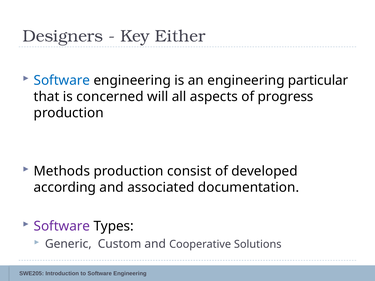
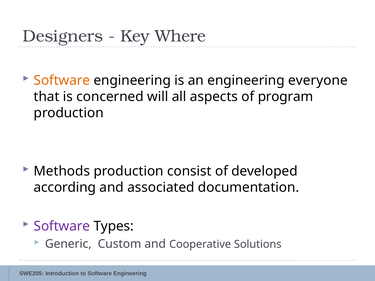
Either: Either -> Where
Software at (62, 80) colour: blue -> orange
particular: particular -> everyone
progress: progress -> program
